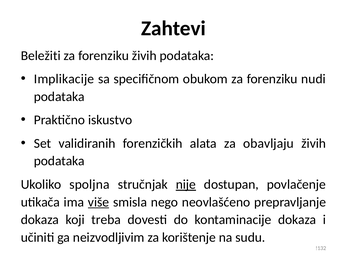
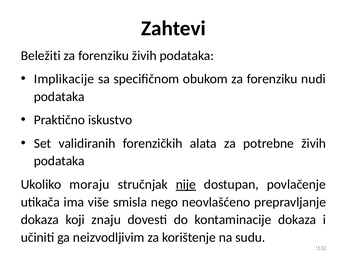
obavljaju: obavljaju -> potrebne
spoljna: spoljna -> moraju
više underline: present -> none
treba: treba -> znaju
